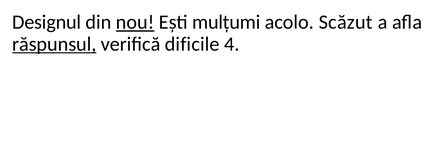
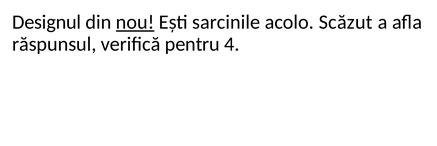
mulțumi: mulțumi -> sarcinile
răspunsul underline: present -> none
dificile: dificile -> pentru
